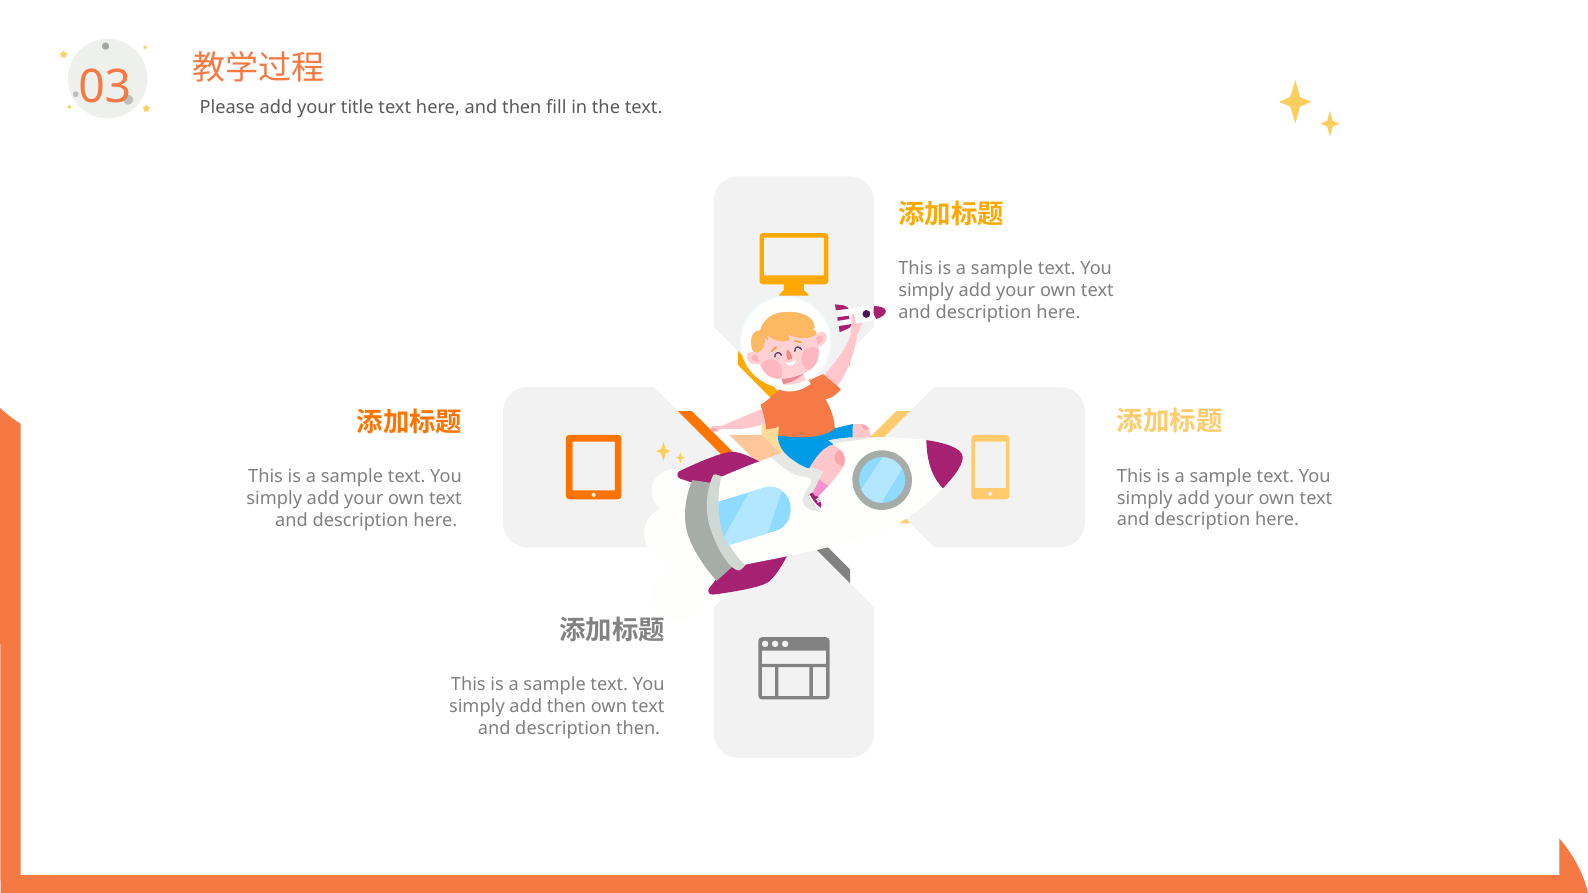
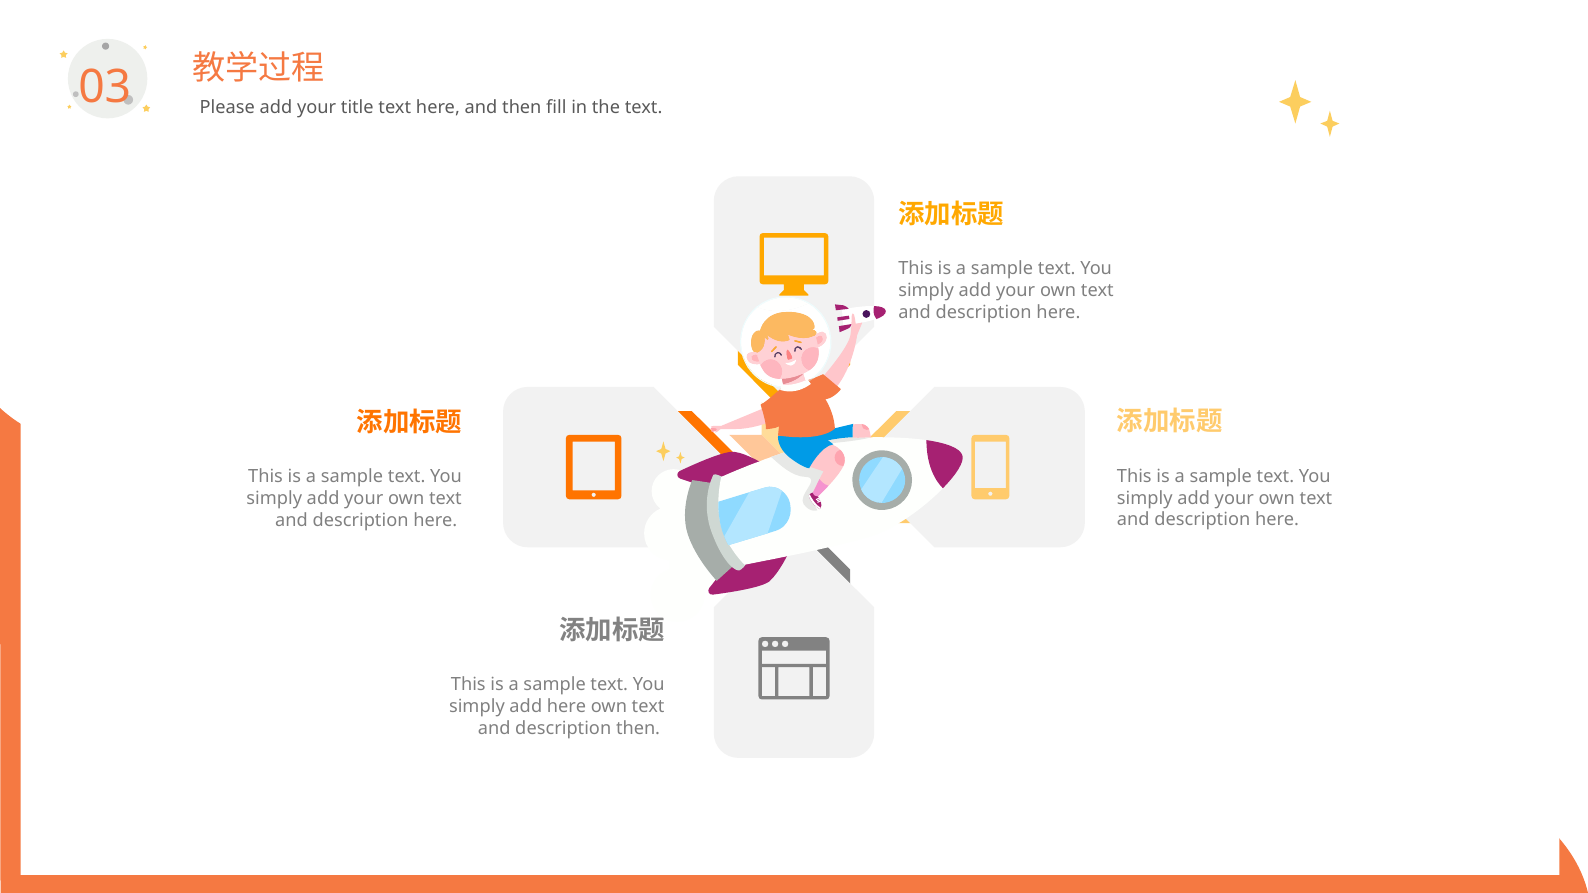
add then: then -> here
